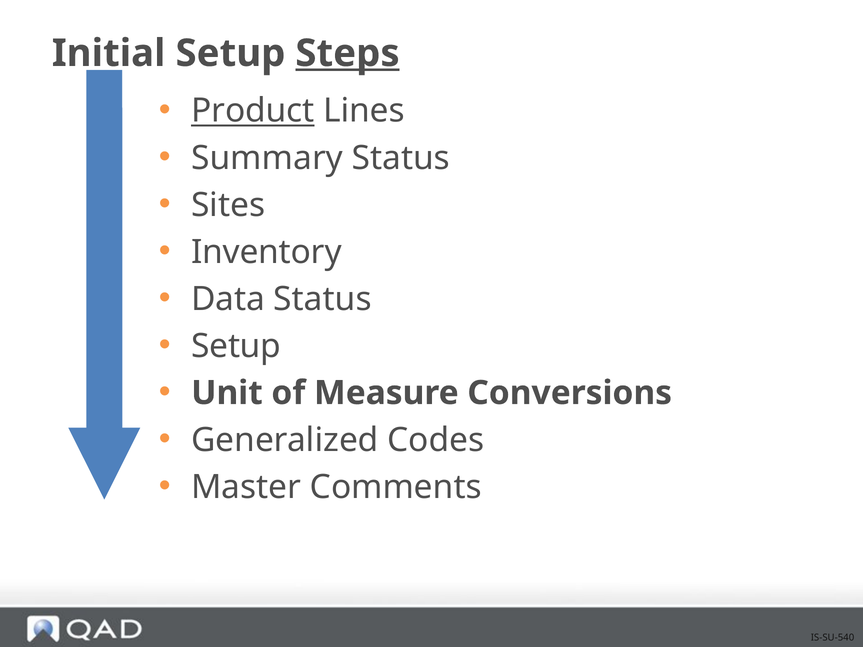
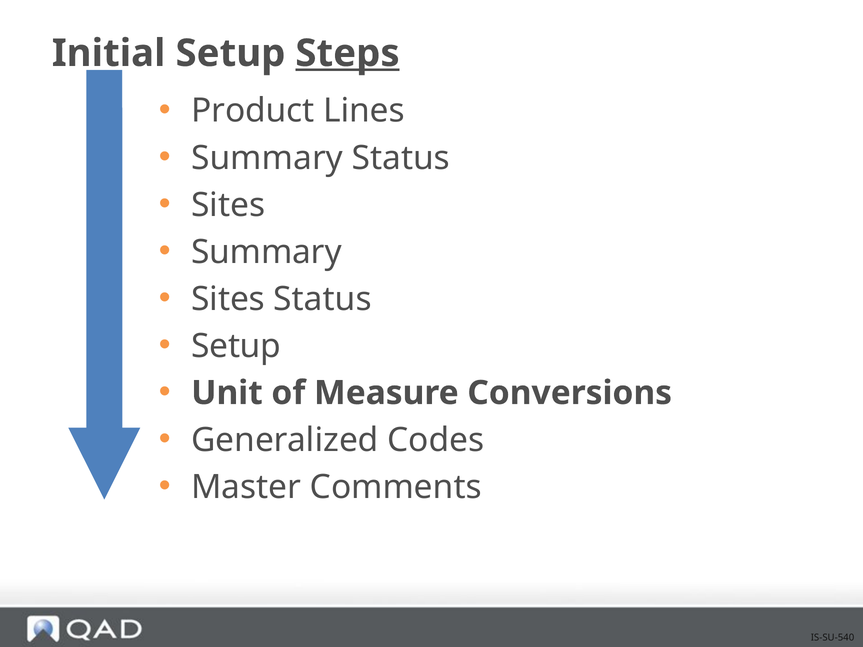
Product underline: present -> none
Inventory at (266, 252): Inventory -> Summary
Data at (228, 299): Data -> Sites
